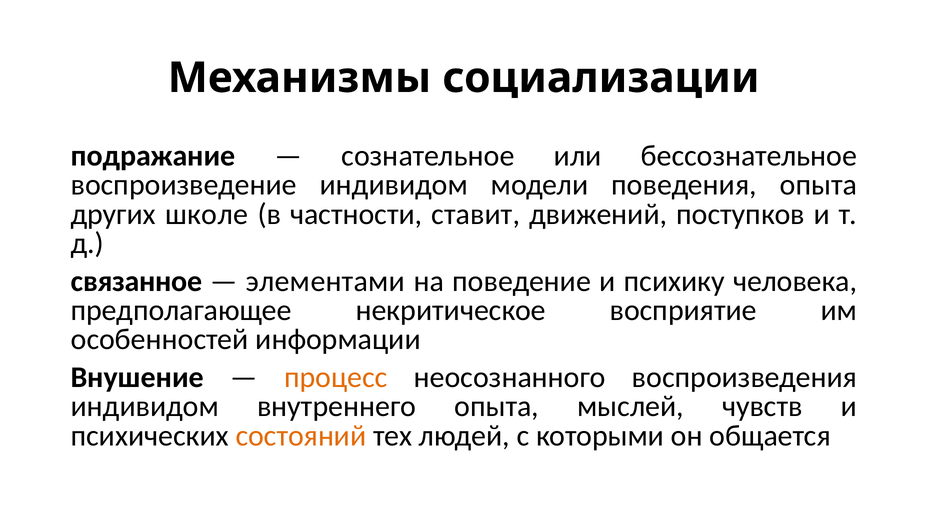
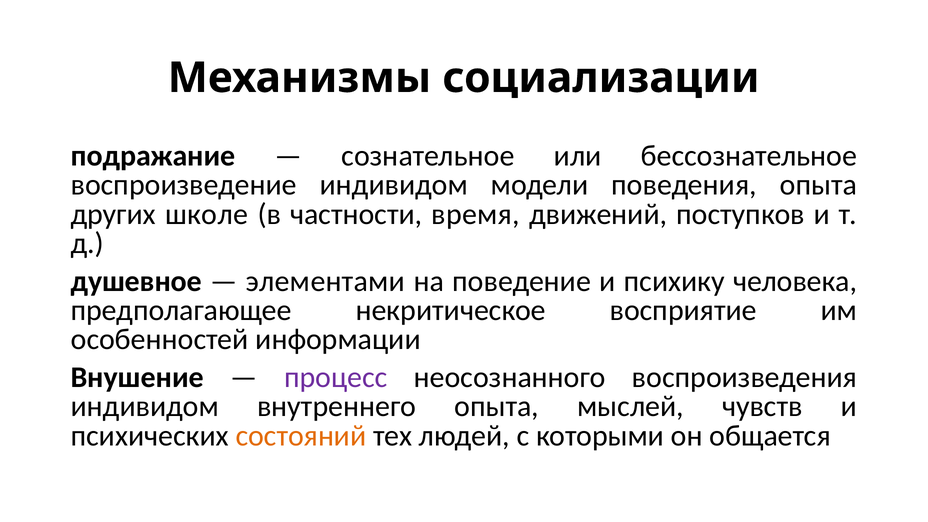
ставит: ставит -> время
связанное: связанное -> душевное
процесс colour: orange -> purple
